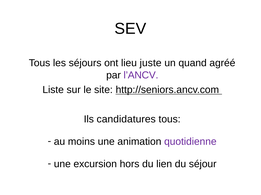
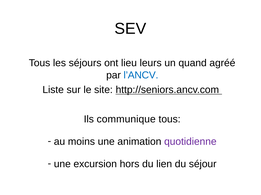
juste: juste -> leurs
l’ANCV colour: purple -> blue
candidatures: candidatures -> communique
